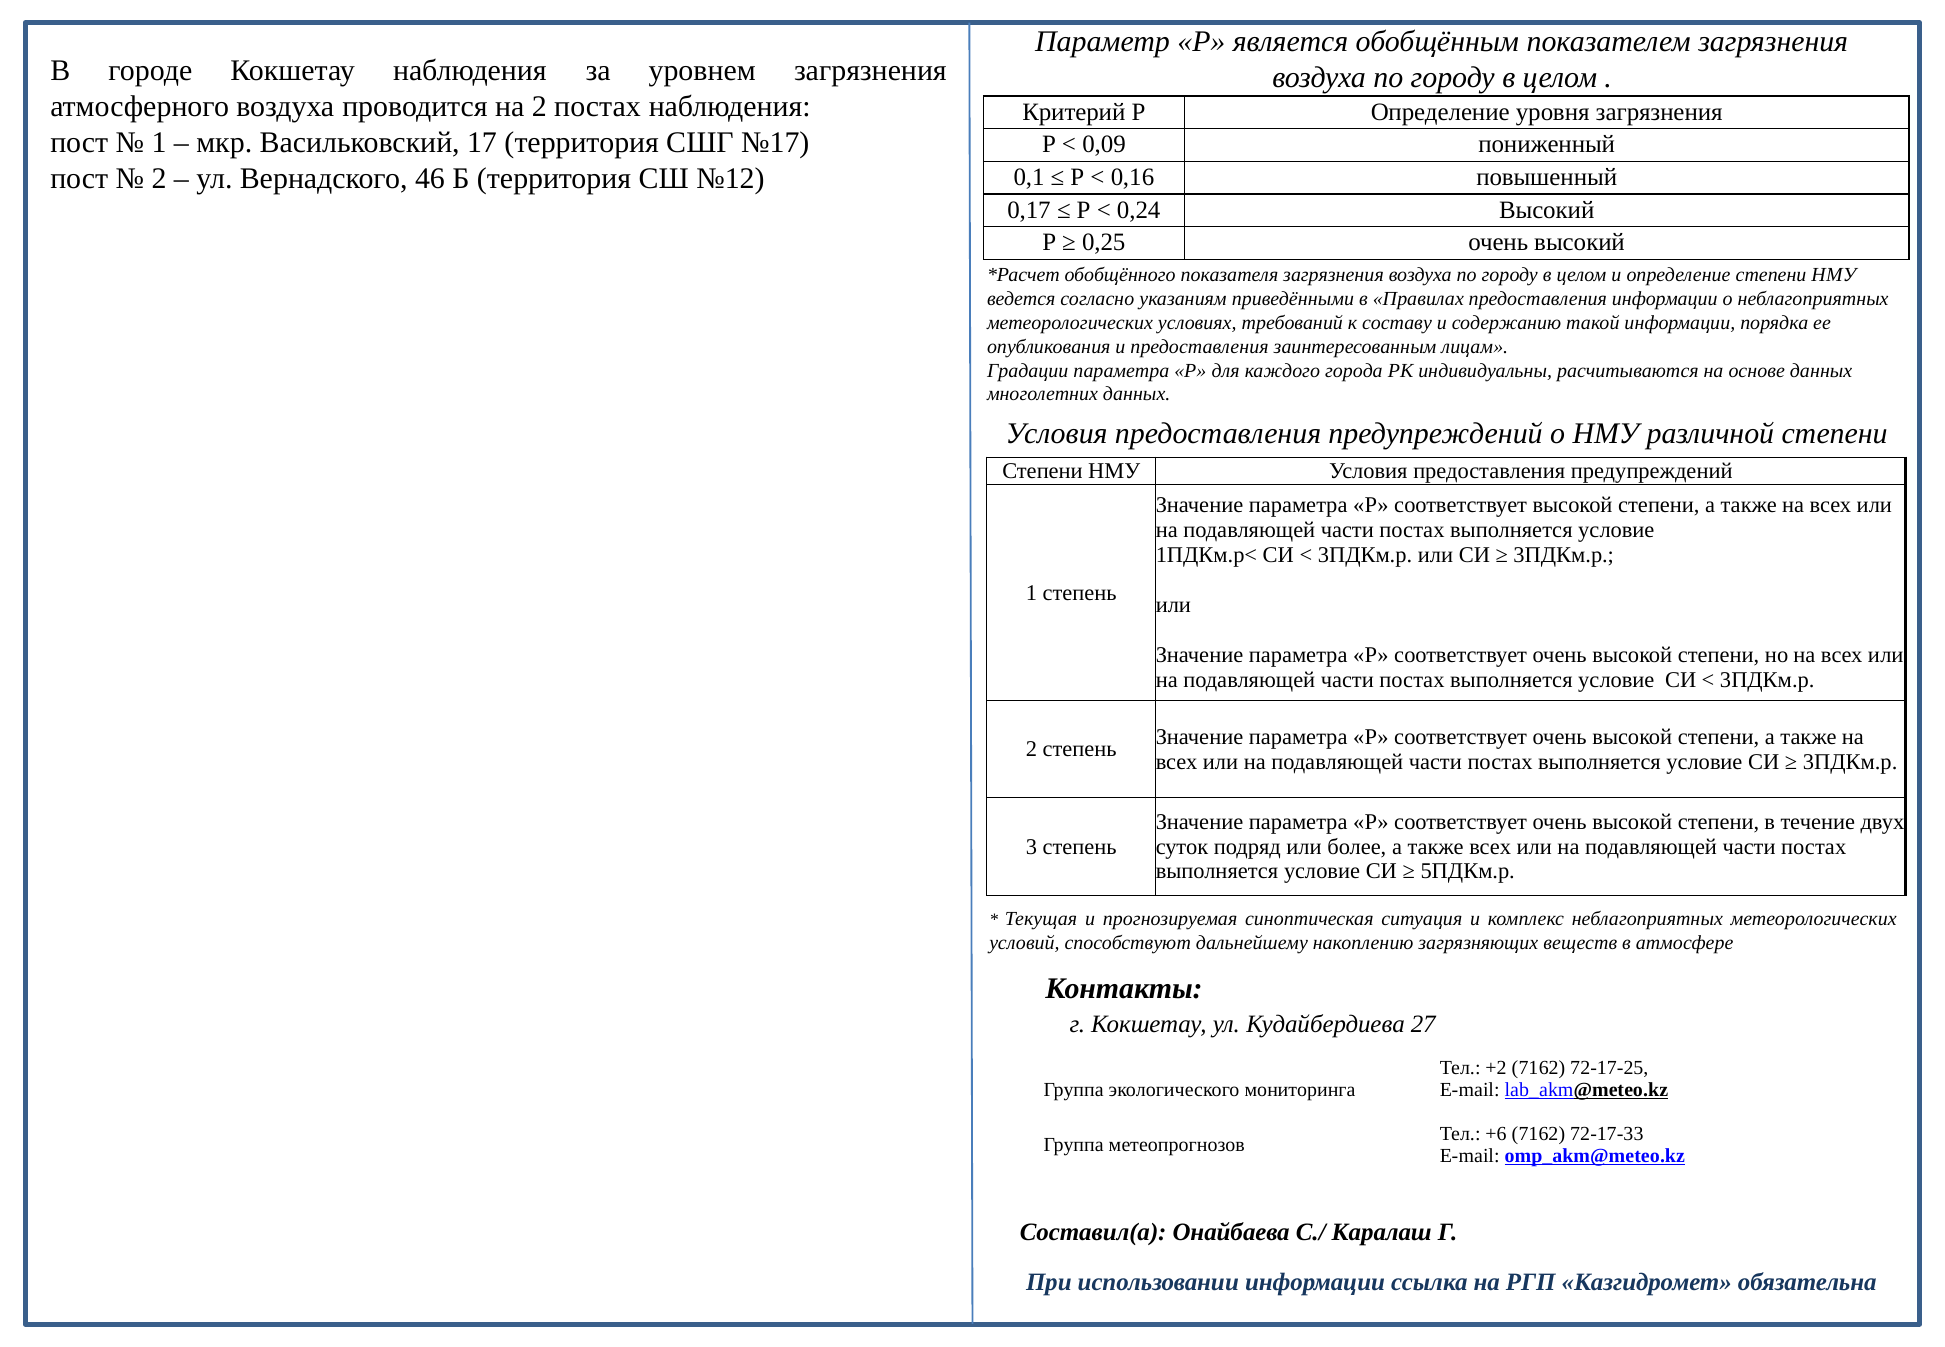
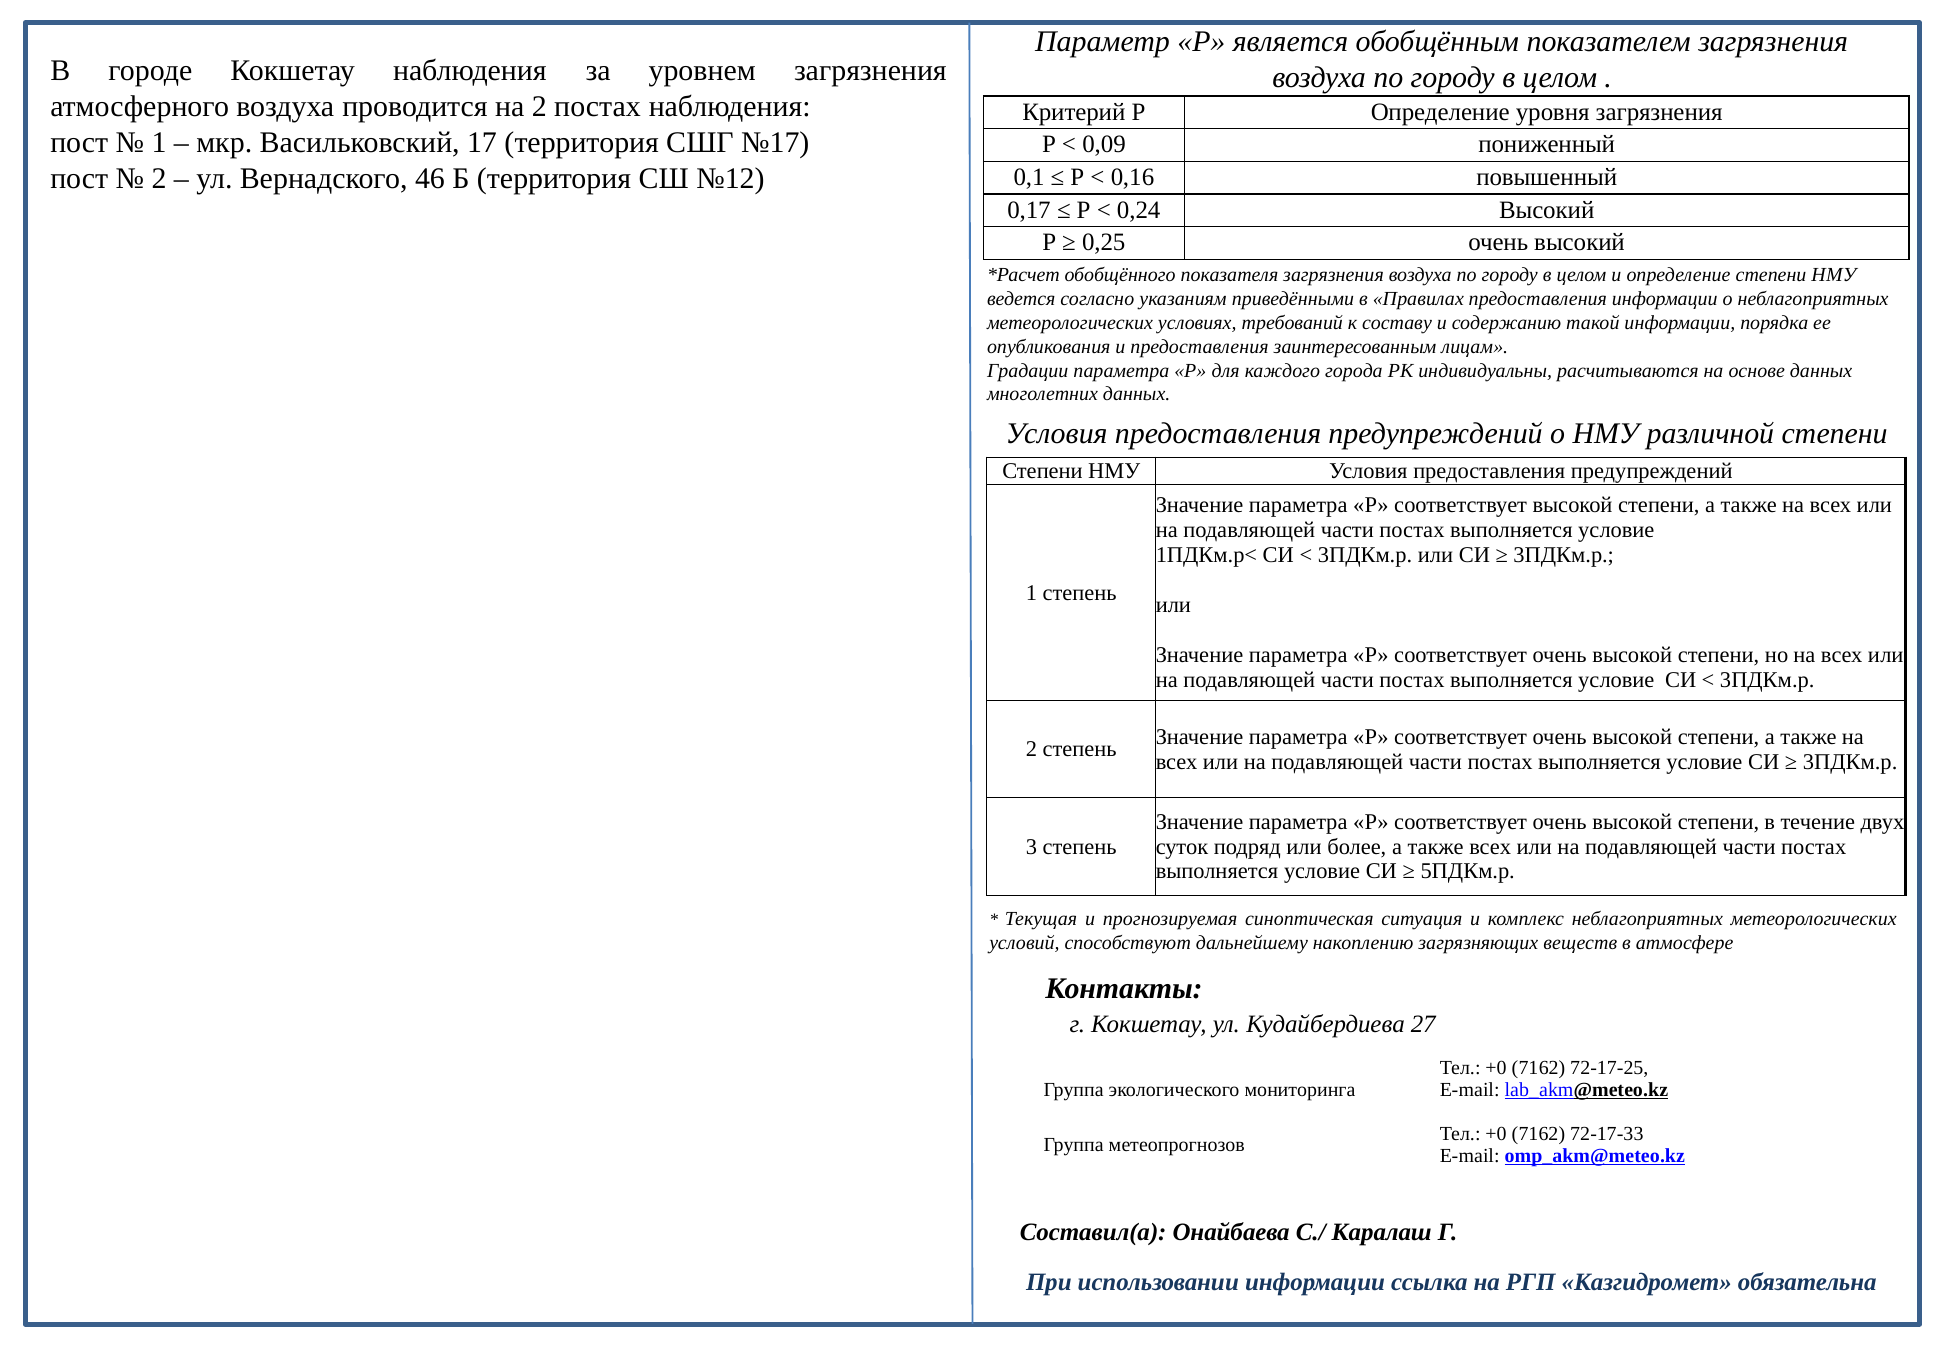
+2 at (1496, 1067): +2 -> +0
+6 at (1496, 1133): +6 -> +0
